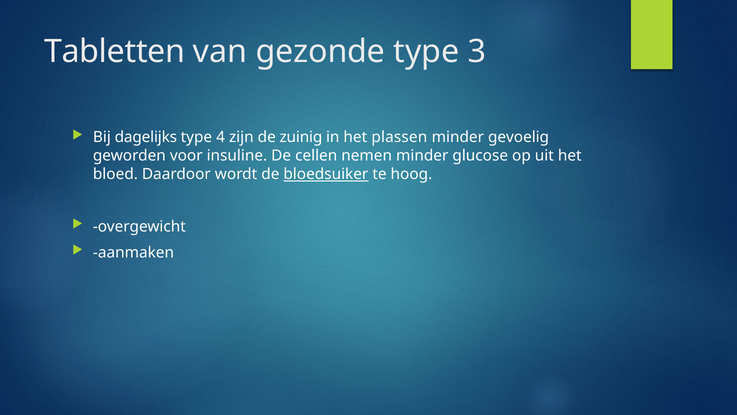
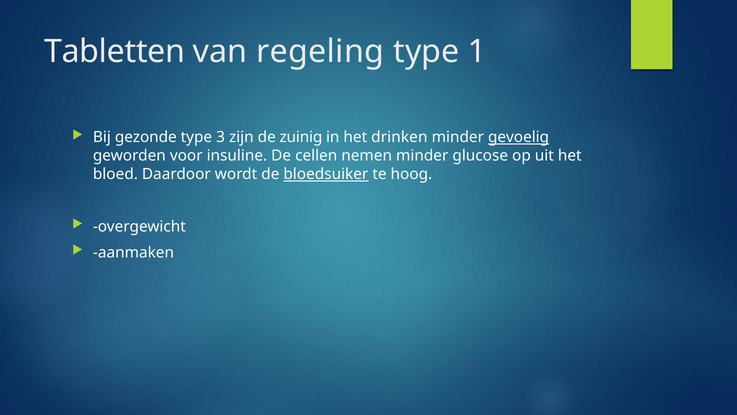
gezonde: gezonde -> regeling
3: 3 -> 1
dagelijks: dagelijks -> gezonde
4: 4 -> 3
plassen: plassen -> drinken
gevoelig underline: none -> present
